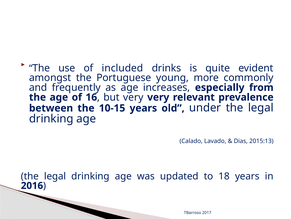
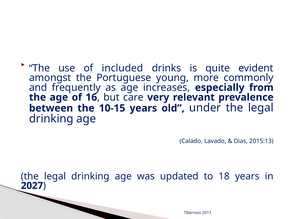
but very: very -> care
2016: 2016 -> 2027
